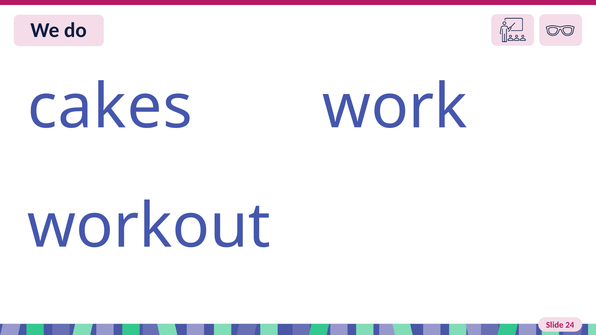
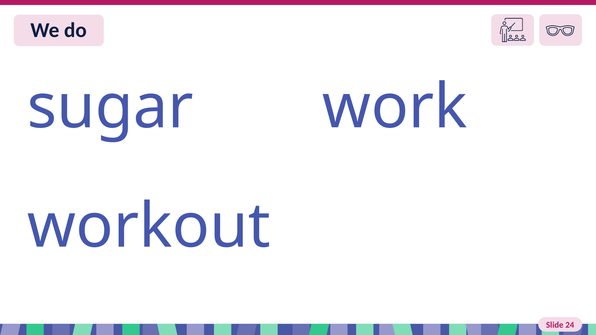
cakes: cakes -> sugar
